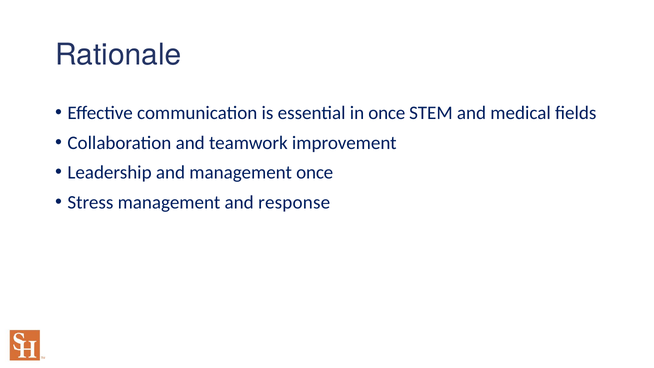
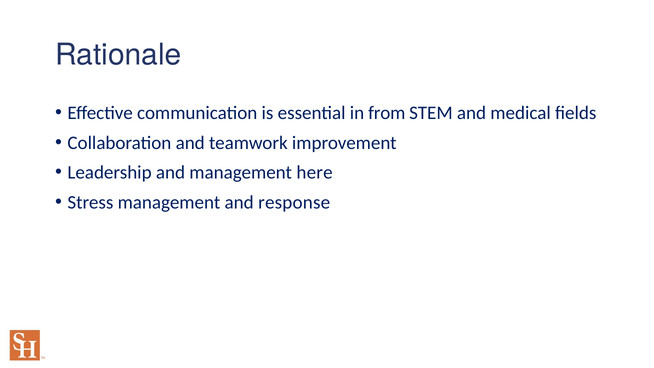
in once: once -> from
management once: once -> here
